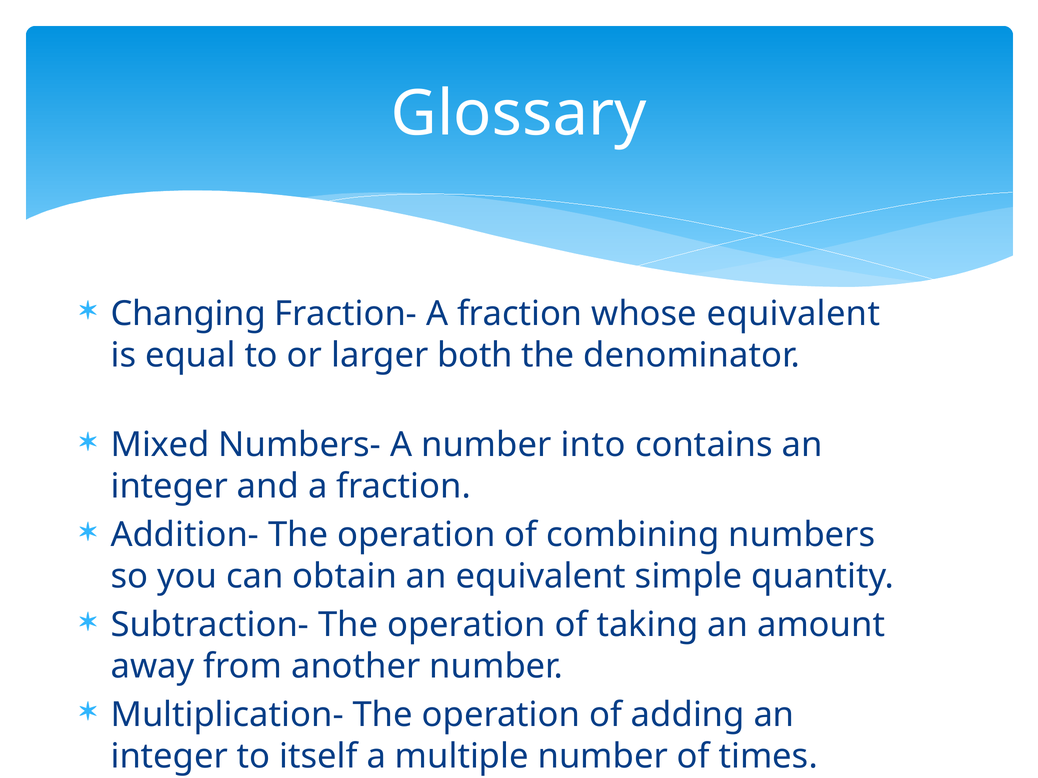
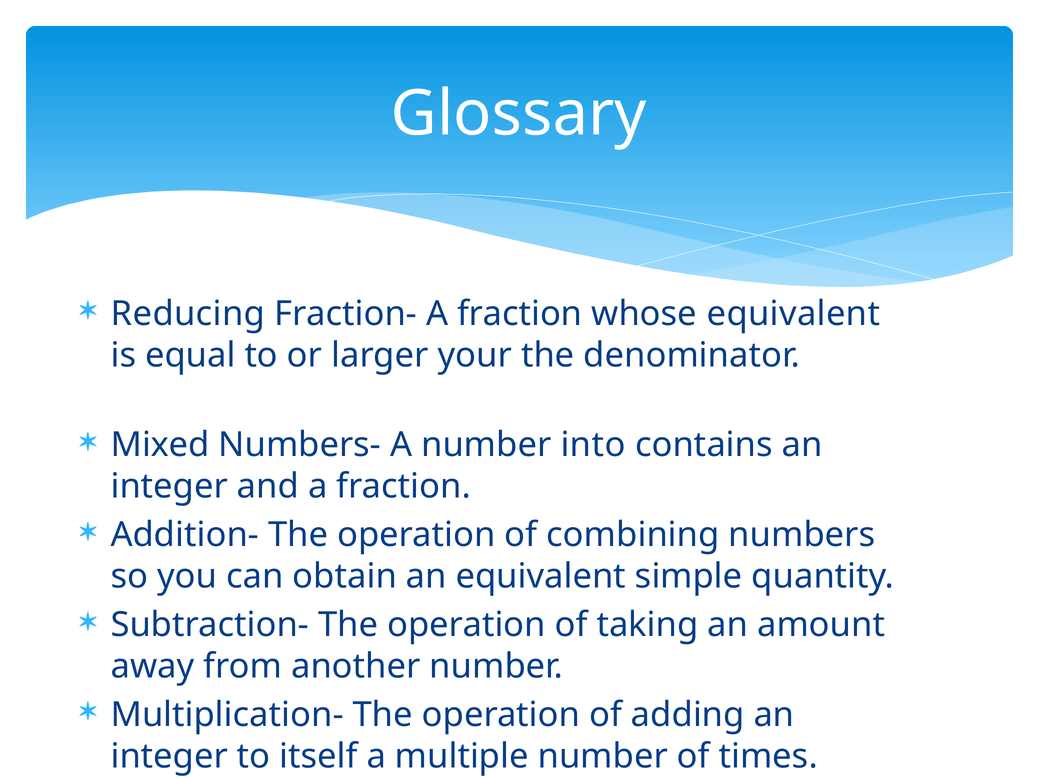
Changing: Changing -> Reducing
both: both -> your
